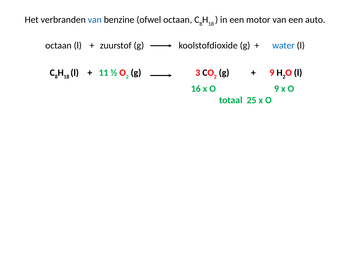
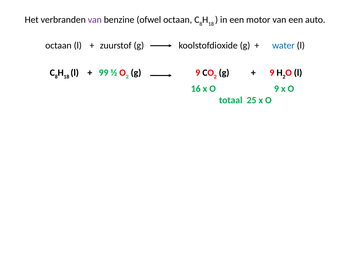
van at (95, 20) colour: blue -> purple
11: 11 -> 99
g 3: 3 -> 9
